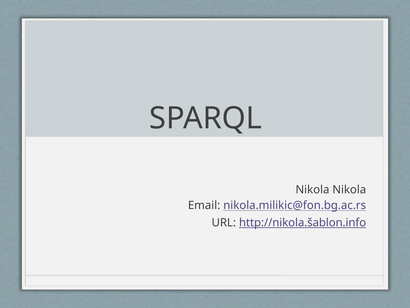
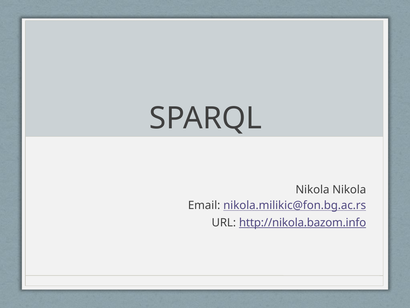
http://nikola.šablon.info: http://nikola.šablon.info -> http://nikola.bazom.info
